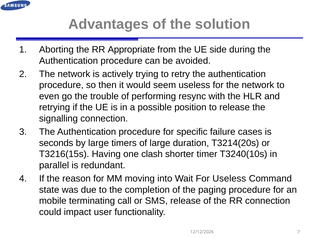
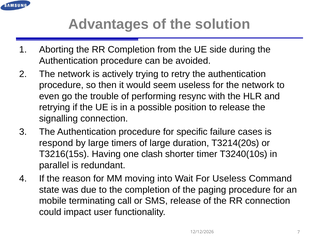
RR Appropriate: Appropriate -> Completion
seconds: seconds -> respond
